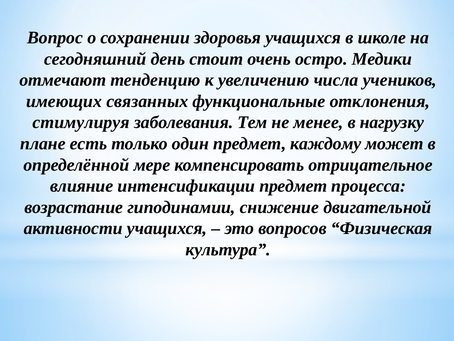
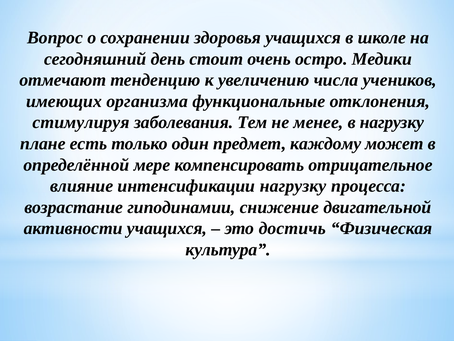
связанных: связанных -> организма
интенсификации предмет: предмет -> нагрузку
вопросов: вопросов -> достичь
